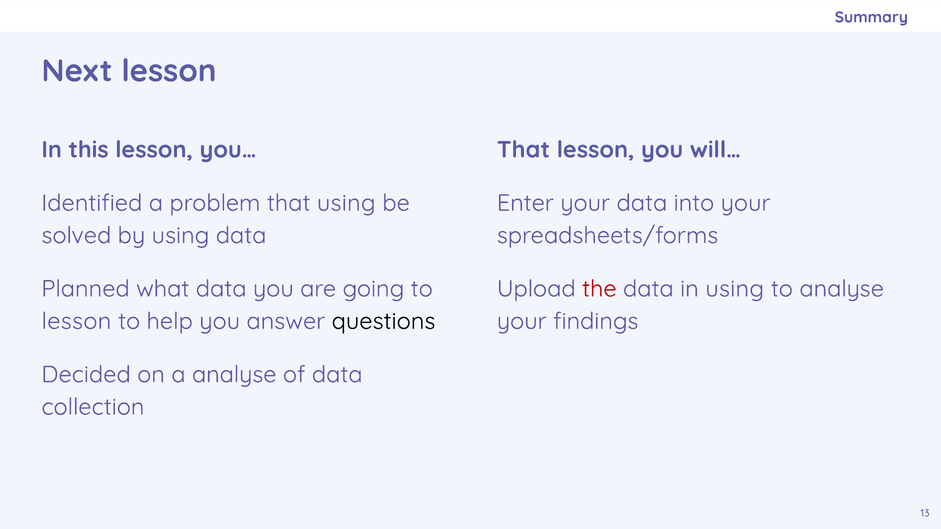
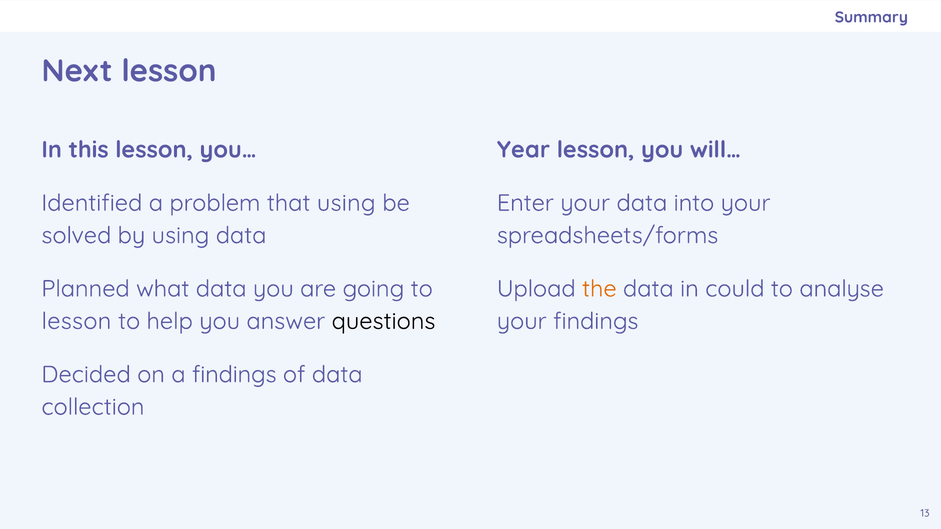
That at (523, 150): That -> Year
the colour: red -> orange
in using: using -> could
a analyse: analyse -> findings
